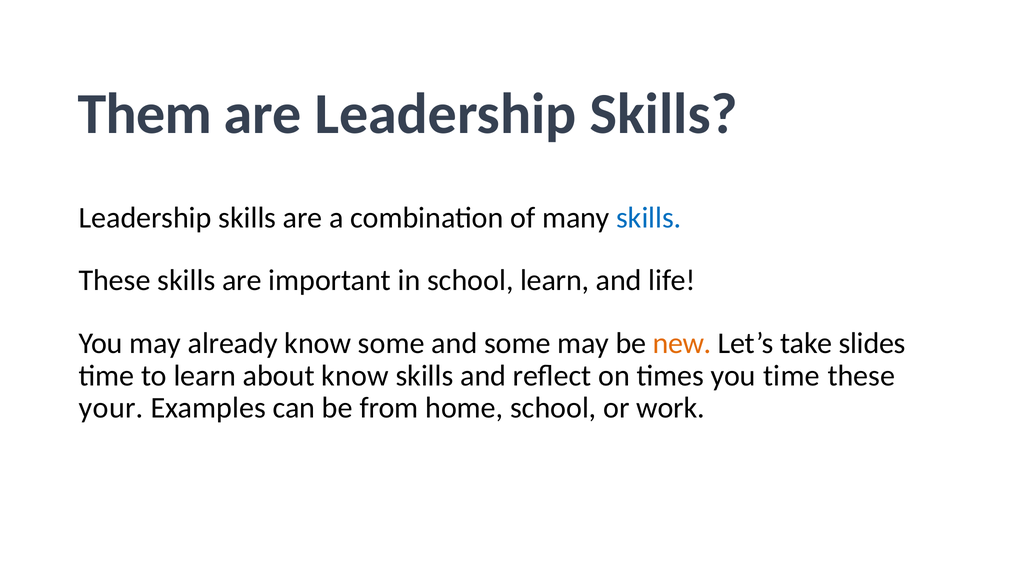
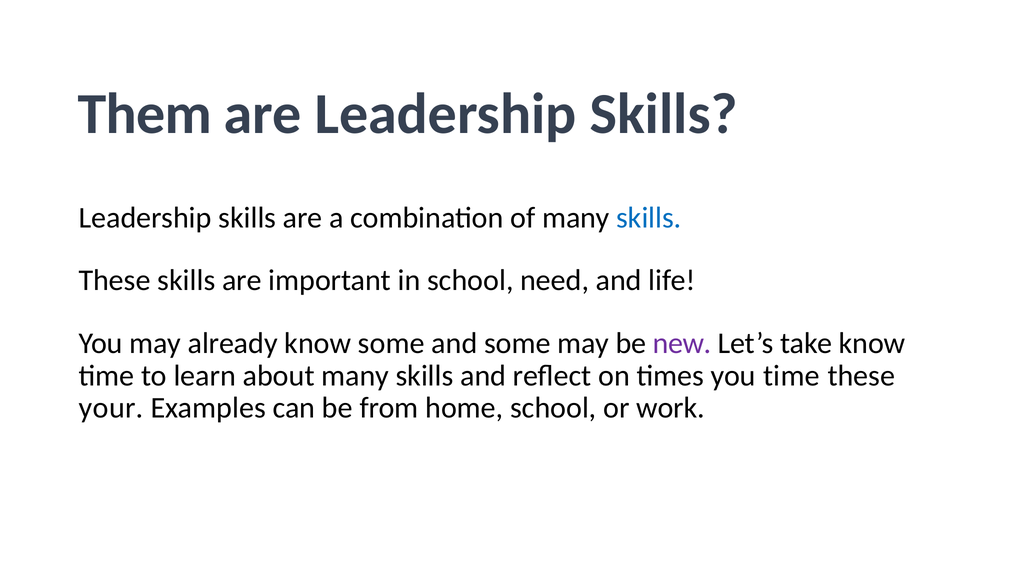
school learn: learn -> need
new colour: orange -> purple
take slides: slides -> know
about know: know -> many
